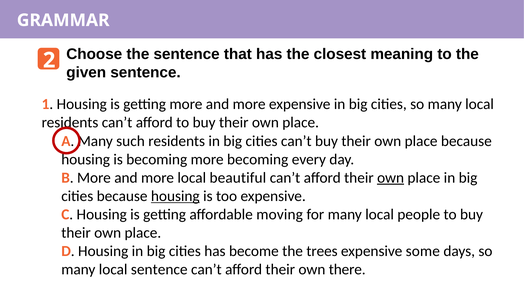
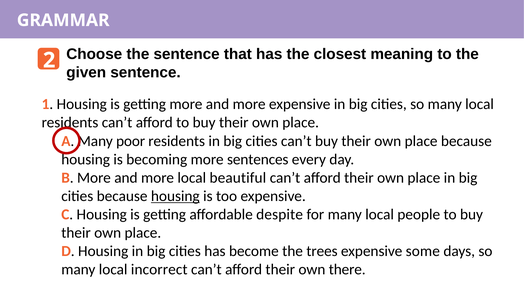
such: such -> poor
more becoming: becoming -> sentences
own at (391, 178) underline: present -> none
moving: moving -> despite
local sentence: sentence -> incorrect
